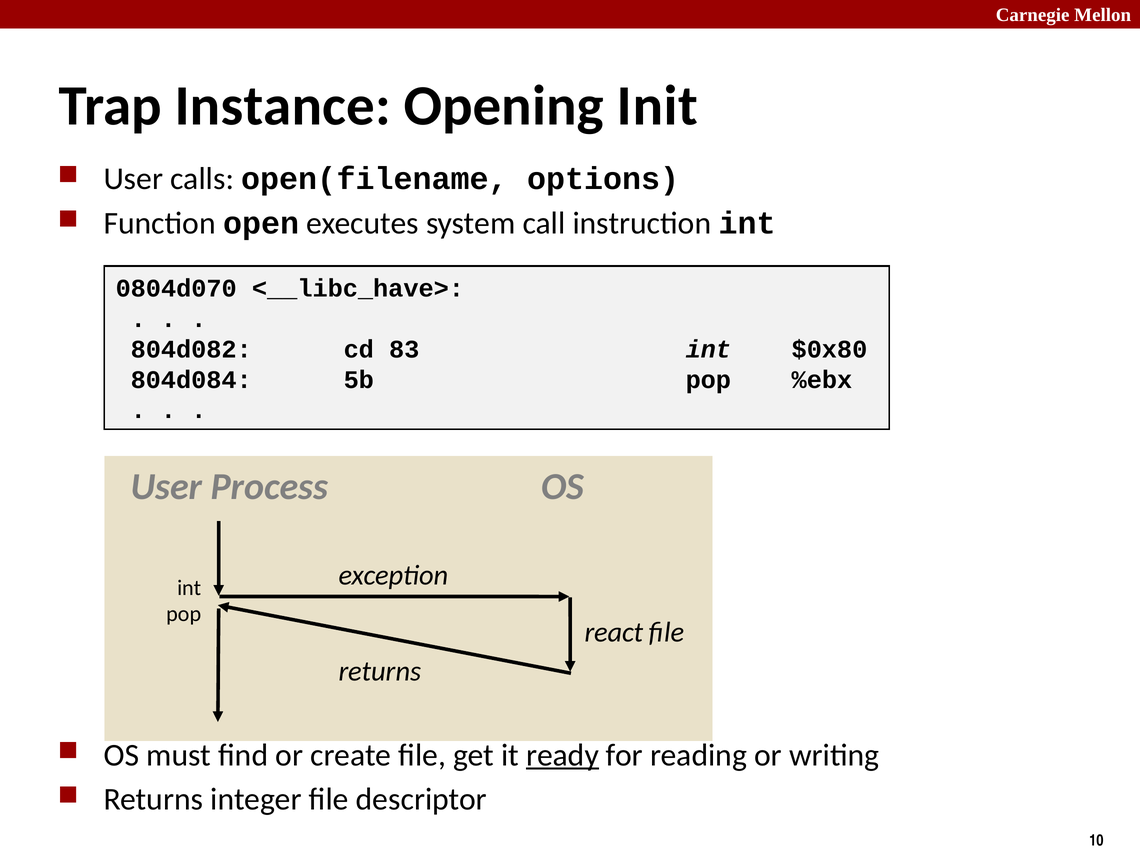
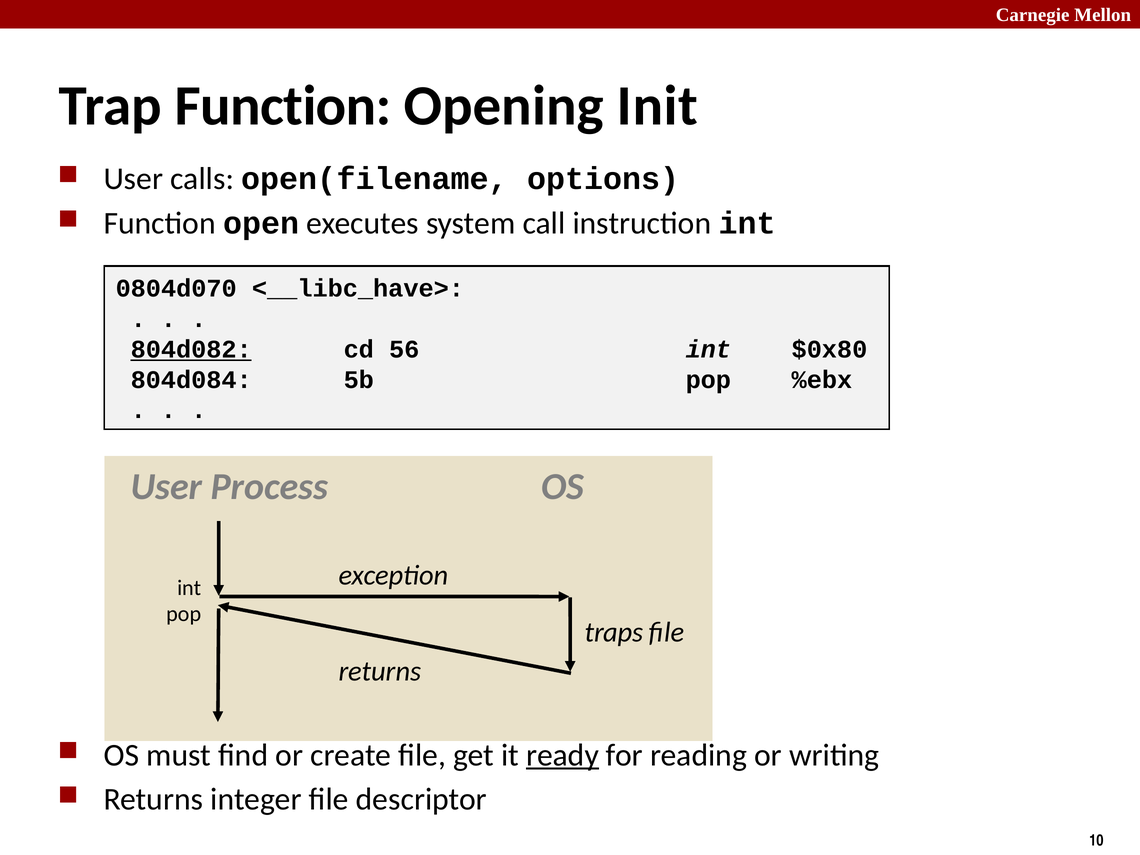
Trap Instance: Instance -> Function
804d082 underline: none -> present
83: 83 -> 56
react: react -> traps
